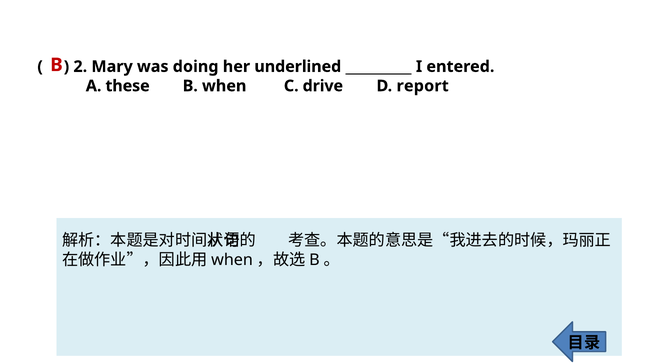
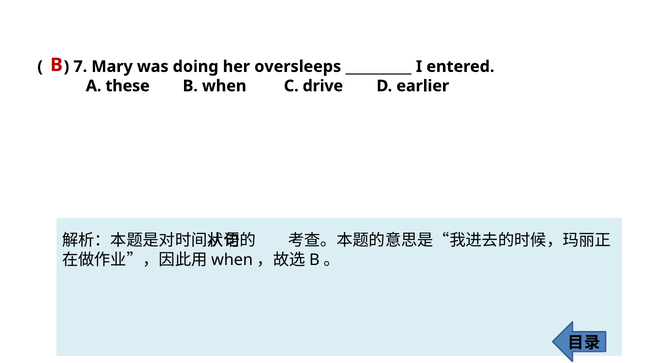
2: 2 -> 7
underlined: underlined -> oversleeps
report: report -> earlier
